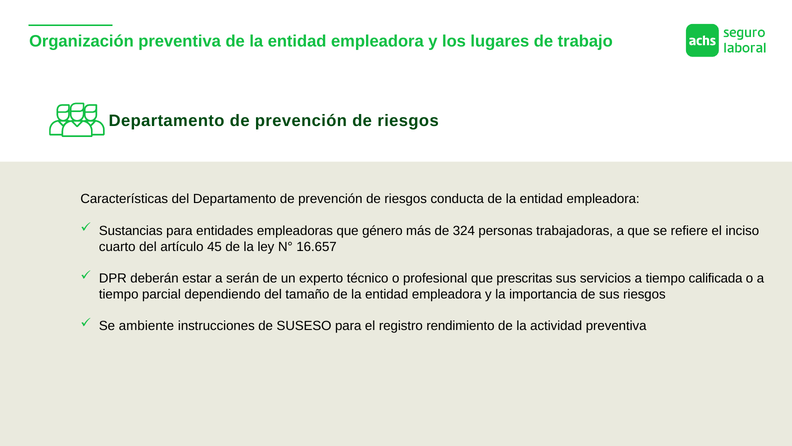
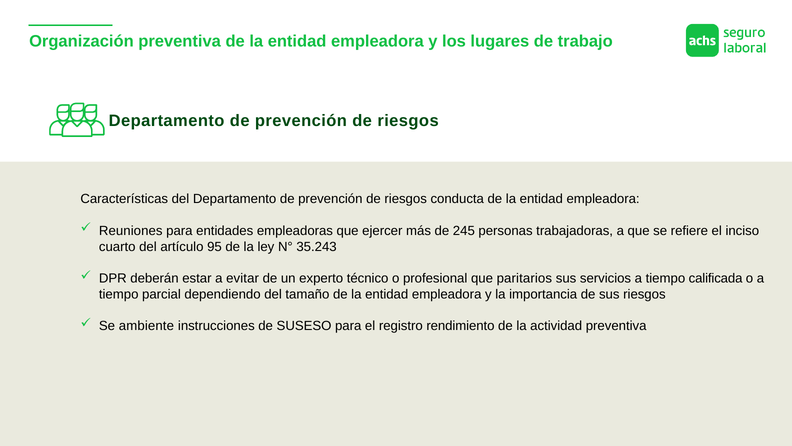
Sustancias: Sustancias -> Reuniones
género: género -> ejercer
324: 324 -> 245
45: 45 -> 95
16.657: 16.657 -> 35.243
serán: serán -> evitar
prescritas: prescritas -> paritarios
